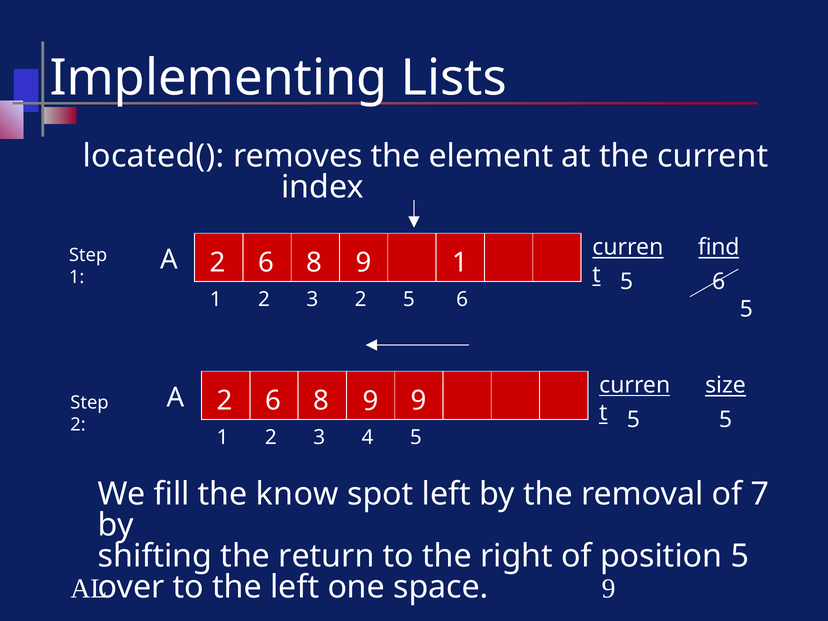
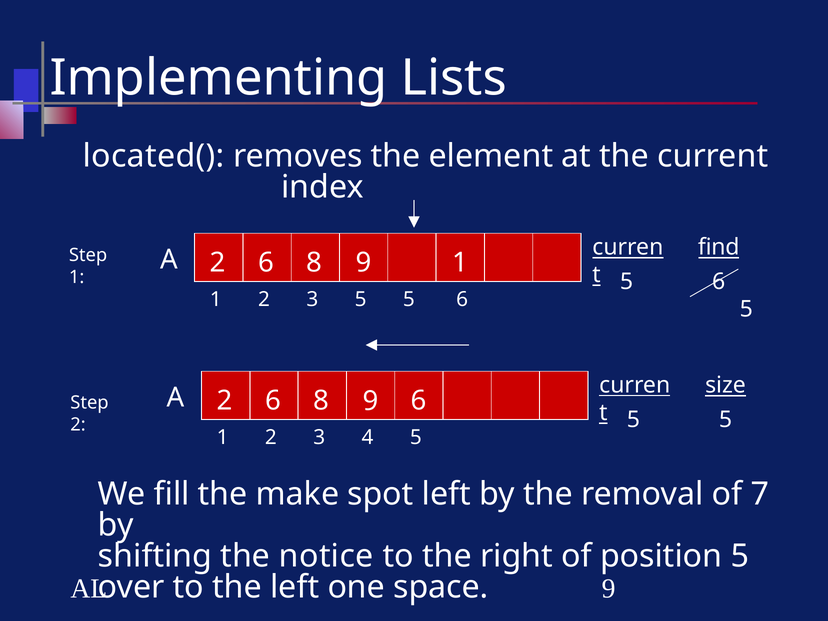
3 2: 2 -> 5
8 9: 9 -> 6
know: know -> make
return: return -> notice
